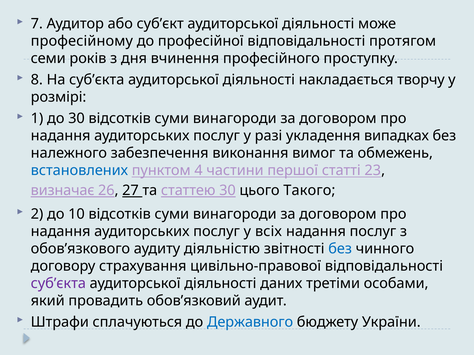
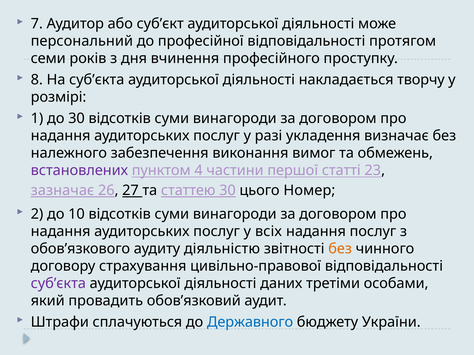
професійному: професійному -> персональний
випадках: випадках -> визначає
встановлених colour: blue -> purple
визначає: визначає -> зазначає
Такого: Такого -> Номер
без at (340, 249) colour: blue -> orange
